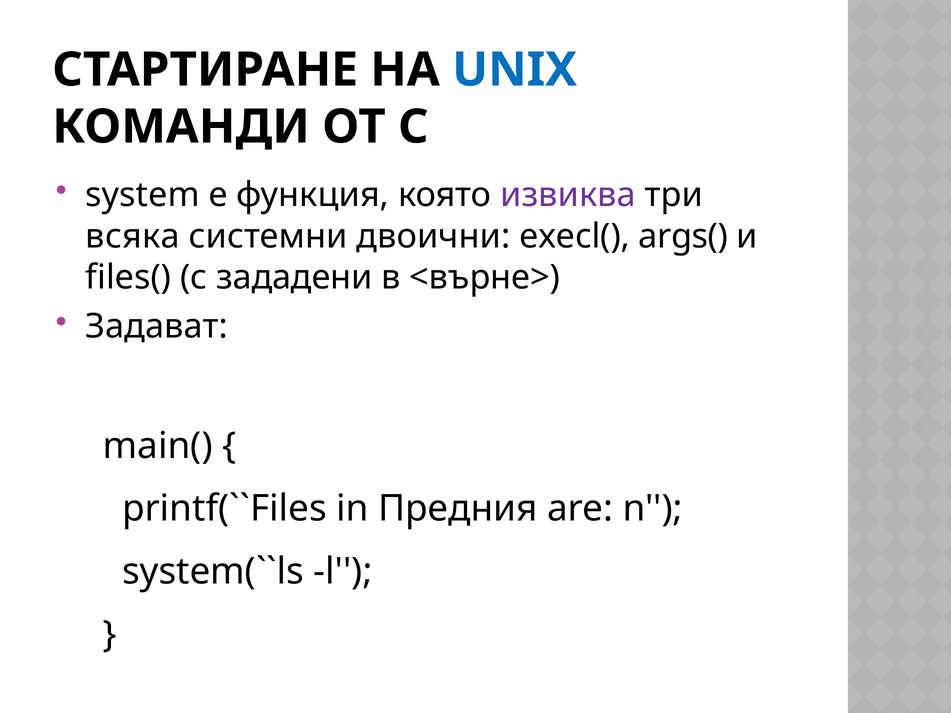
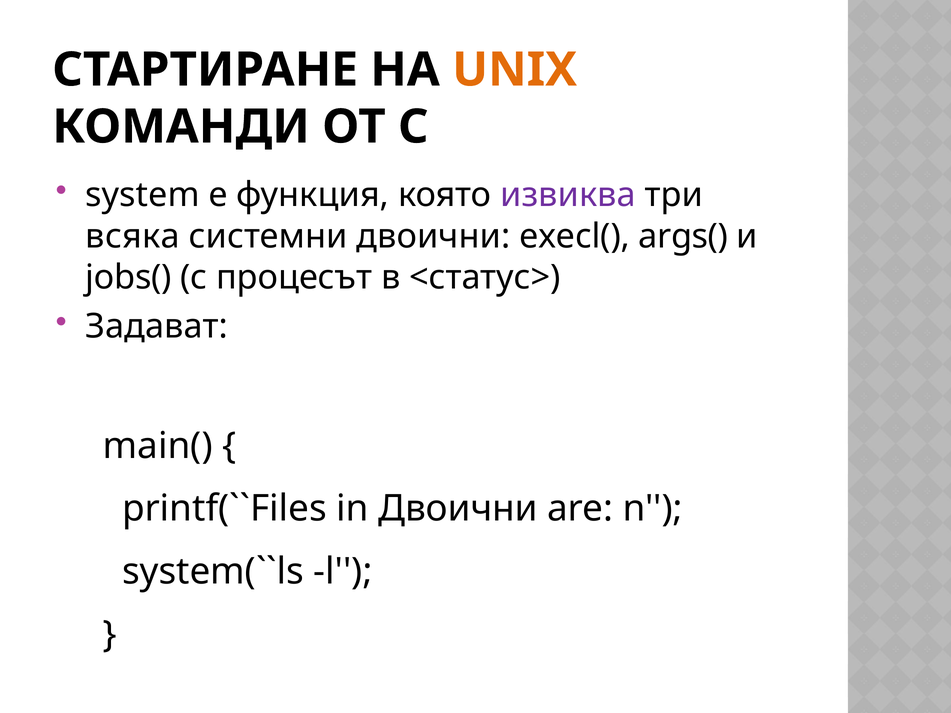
UNIX colour: blue -> orange
files(: files( -> jobs(
зададени: зададени -> процесът
<върне>: <върне> -> <статус>
in Предния: Предния -> Двоични
